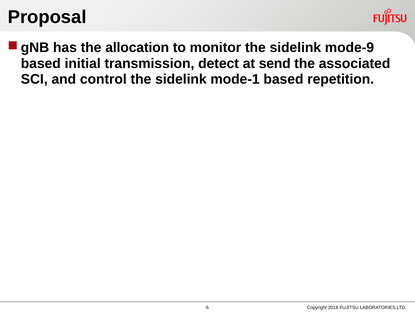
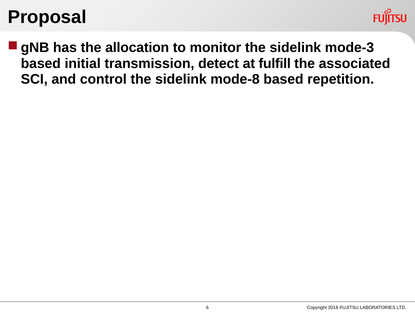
mode-9: mode-9 -> mode-3
send: send -> fulfill
mode-1: mode-1 -> mode-8
